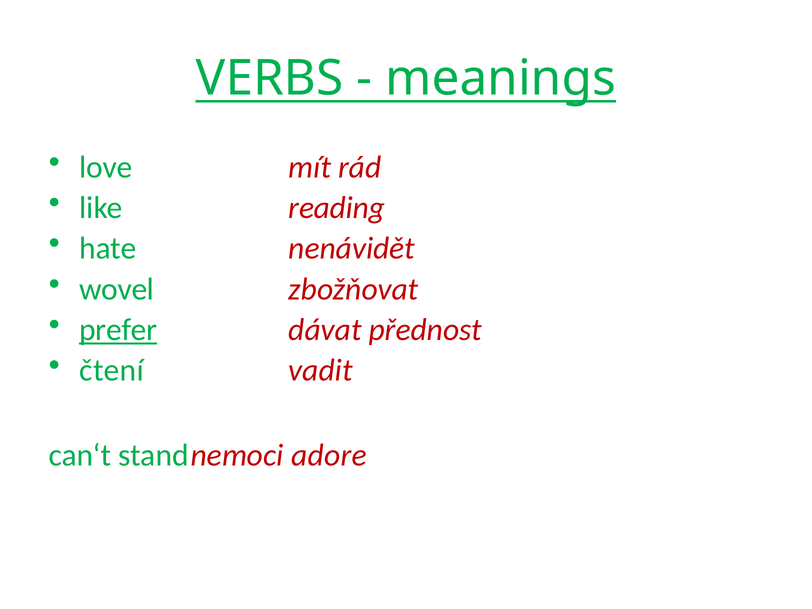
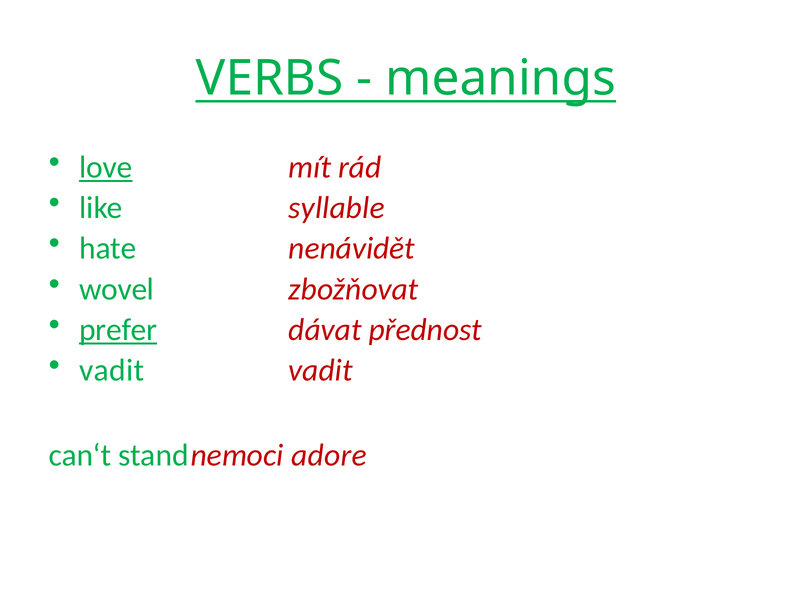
love underline: none -> present
reading: reading -> syllable
čtení at (112, 370): čtení -> vadit
